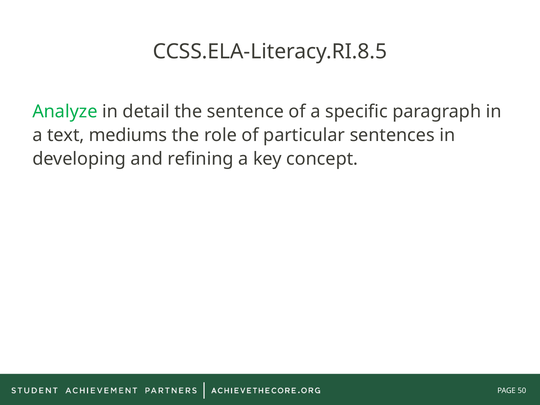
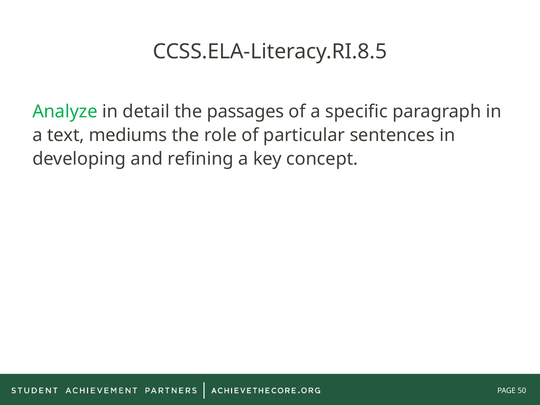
sentence: sentence -> passages
